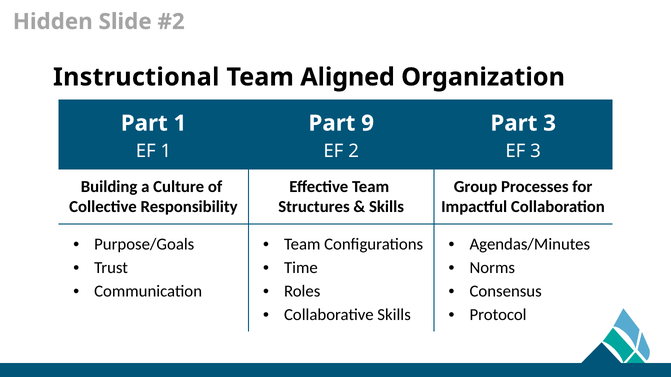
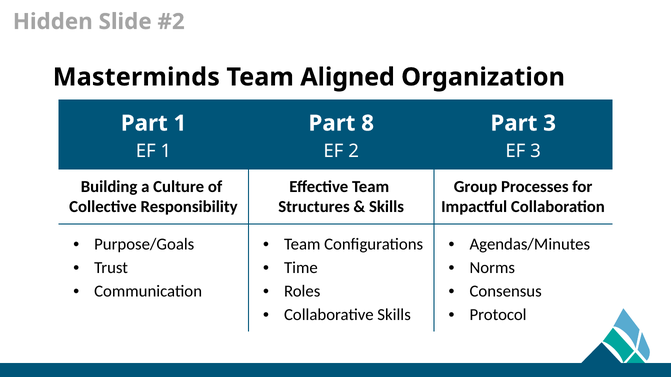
Instructional: Instructional -> Masterminds
9: 9 -> 8
